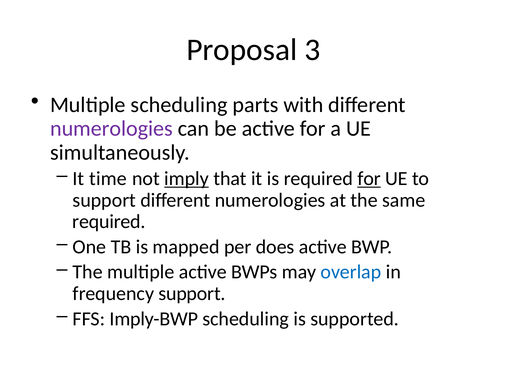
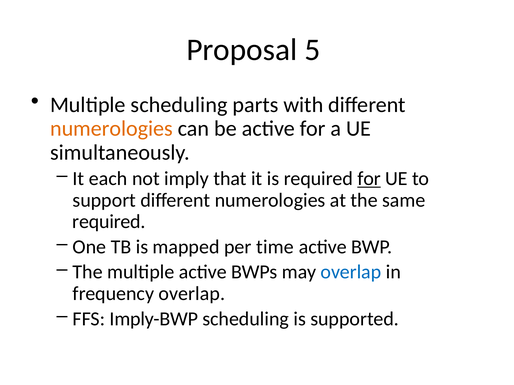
3: 3 -> 5
numerologies at (112, 129) colour: purple -> orange
time: time -> each
imply underline: present -> none
does: does -> time
frequency support: support -> overlap
